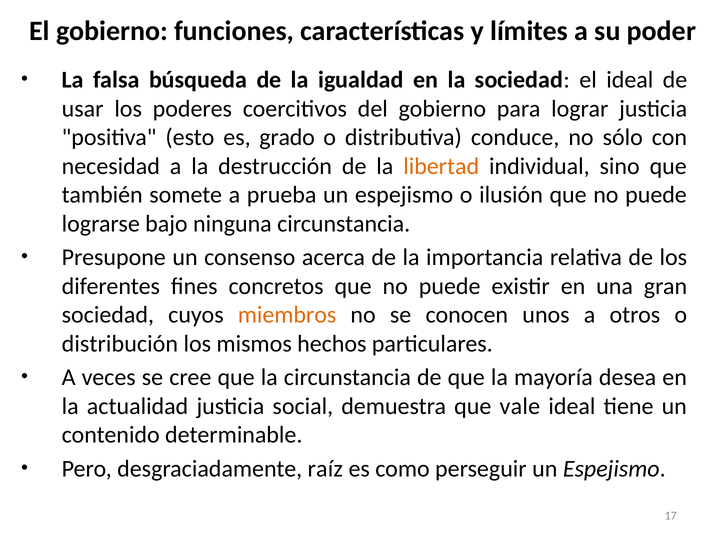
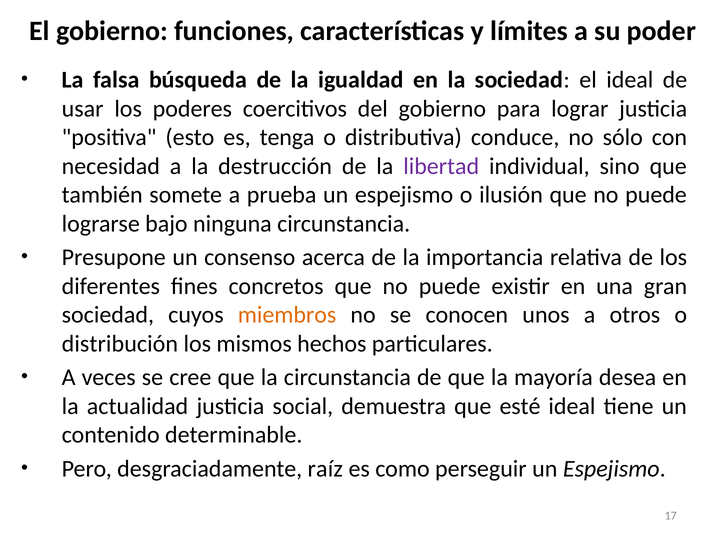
grado: grado -> tenga
libertad colour: orange -> purple
vale: vale -> esté
